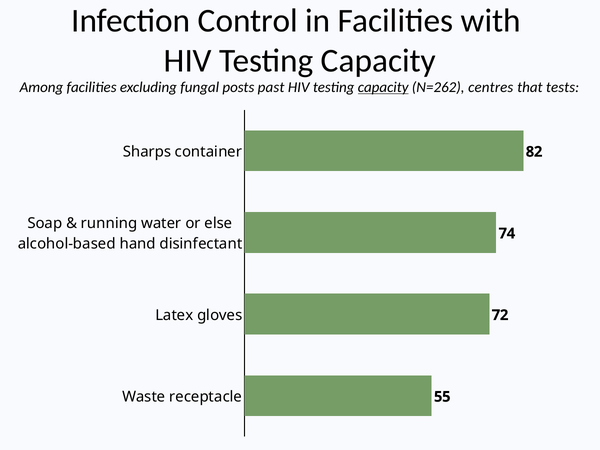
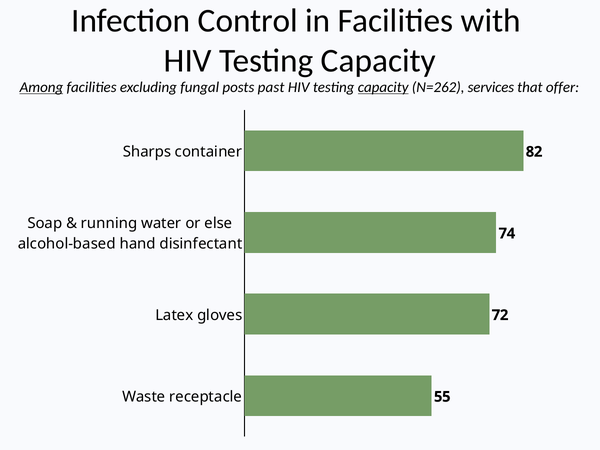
Among underline: none -> present
centres: centres -> services
tests: tests -> offer
